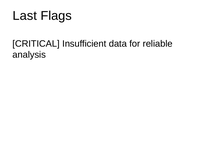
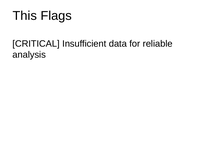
Last: Last -> This
